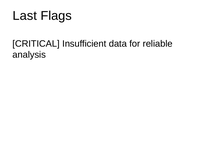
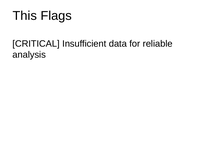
Last: Last -> This
